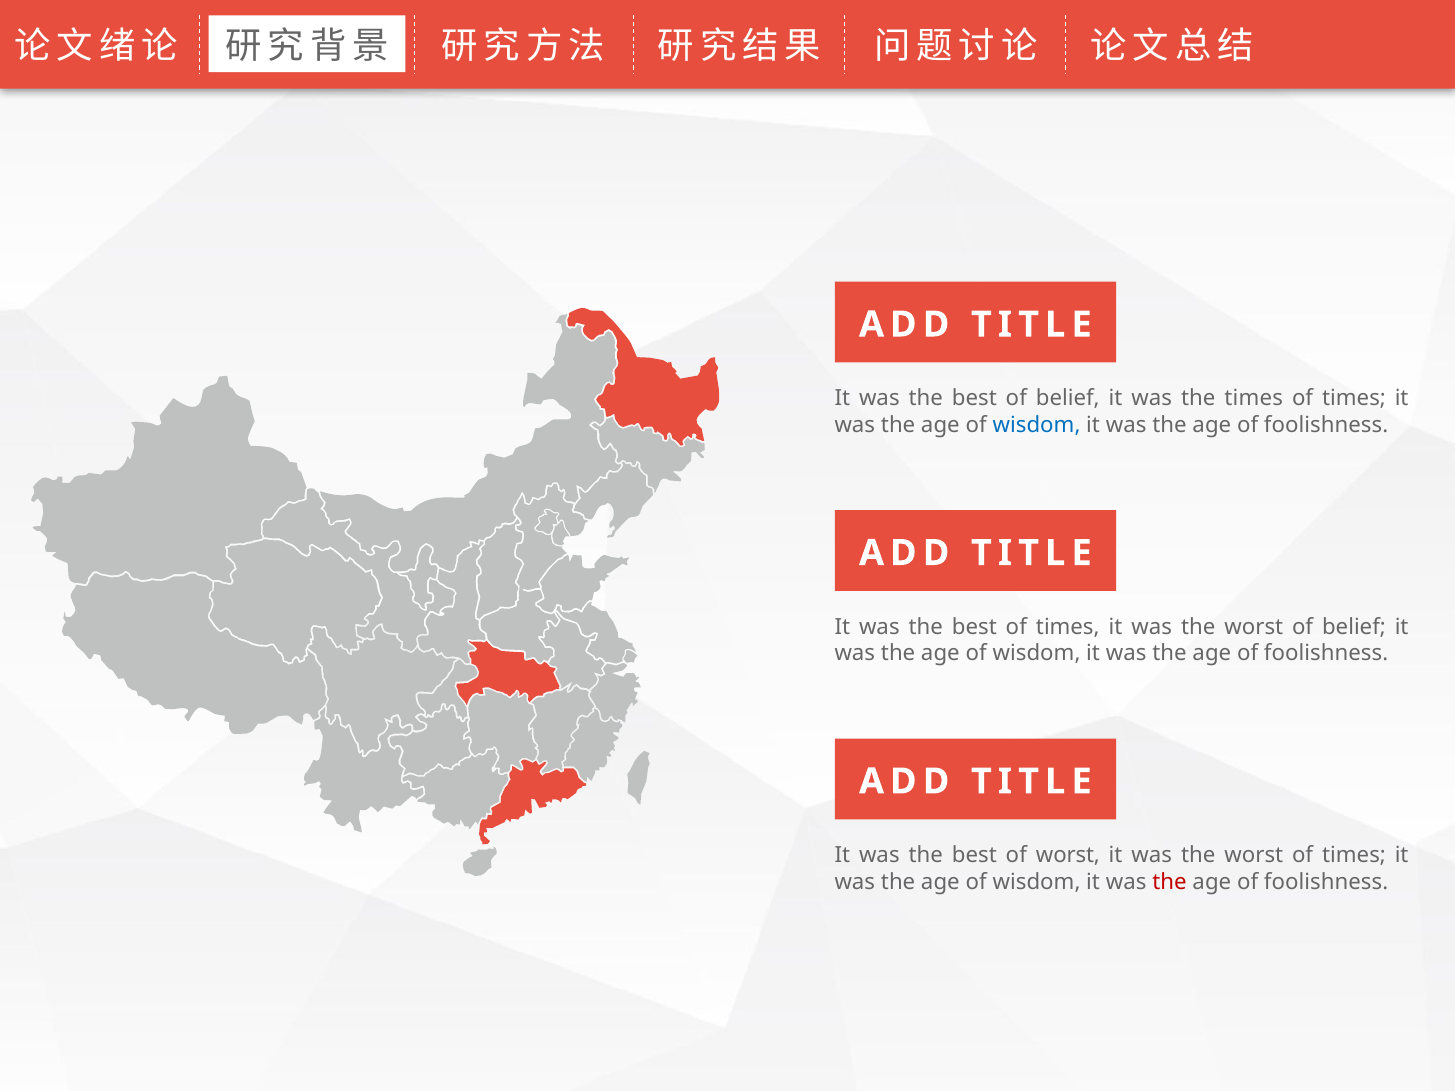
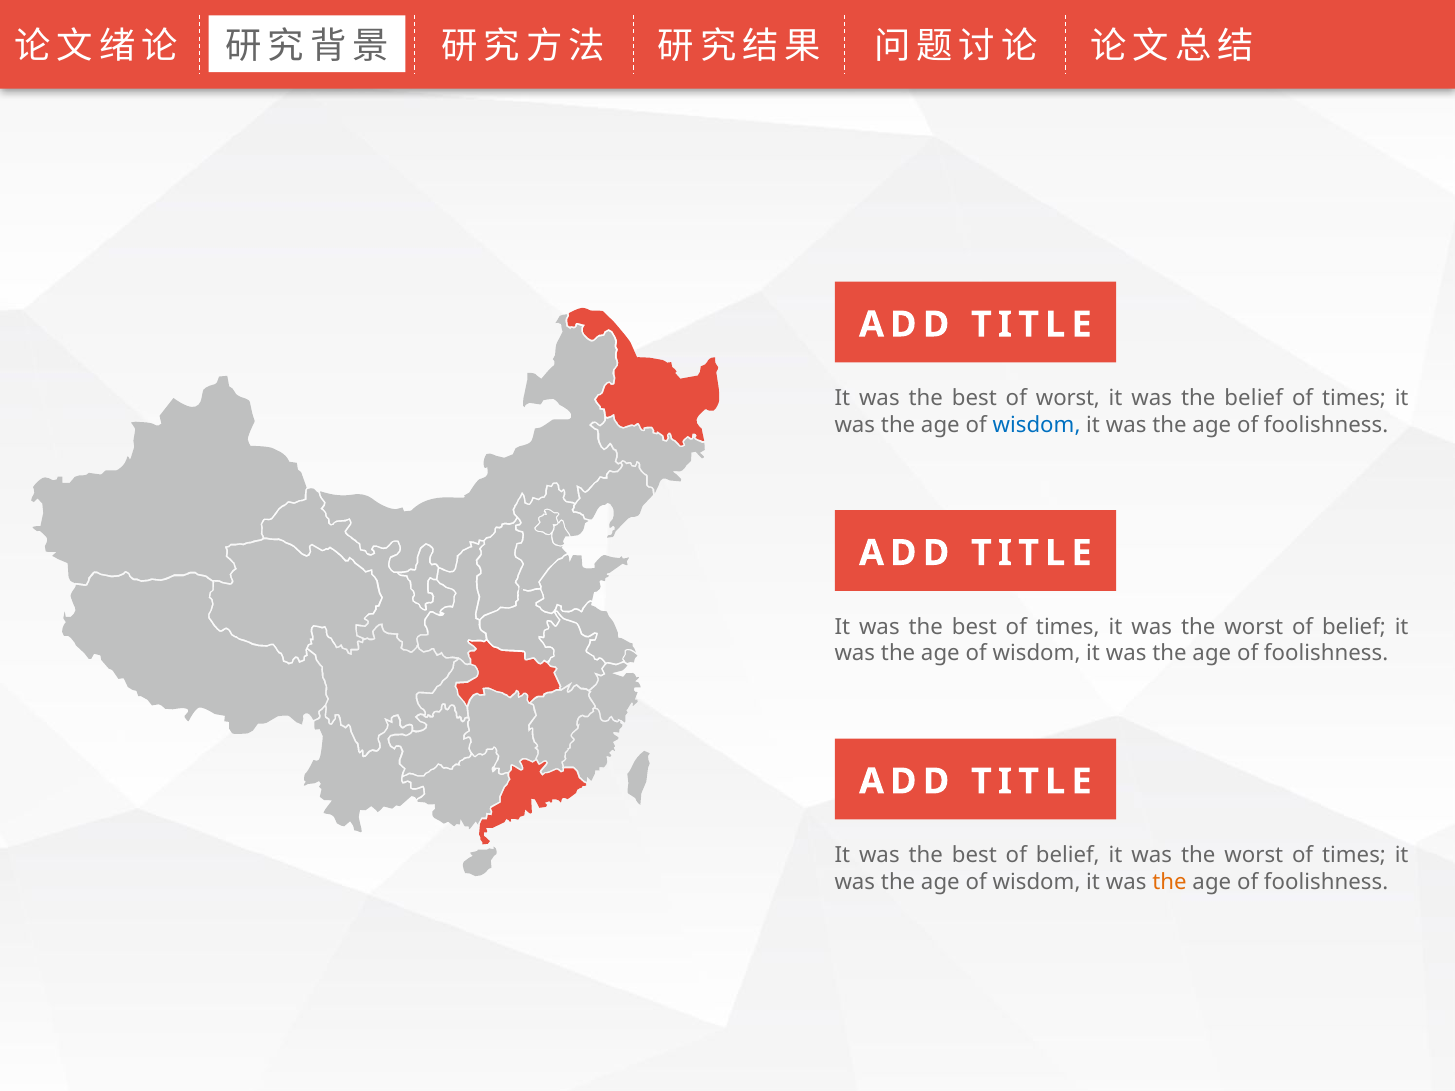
best of belief: belief -> worst
the times: times -> belief
best of worst: worst -> belief
the at (1169, 882) colour: red -> orange
